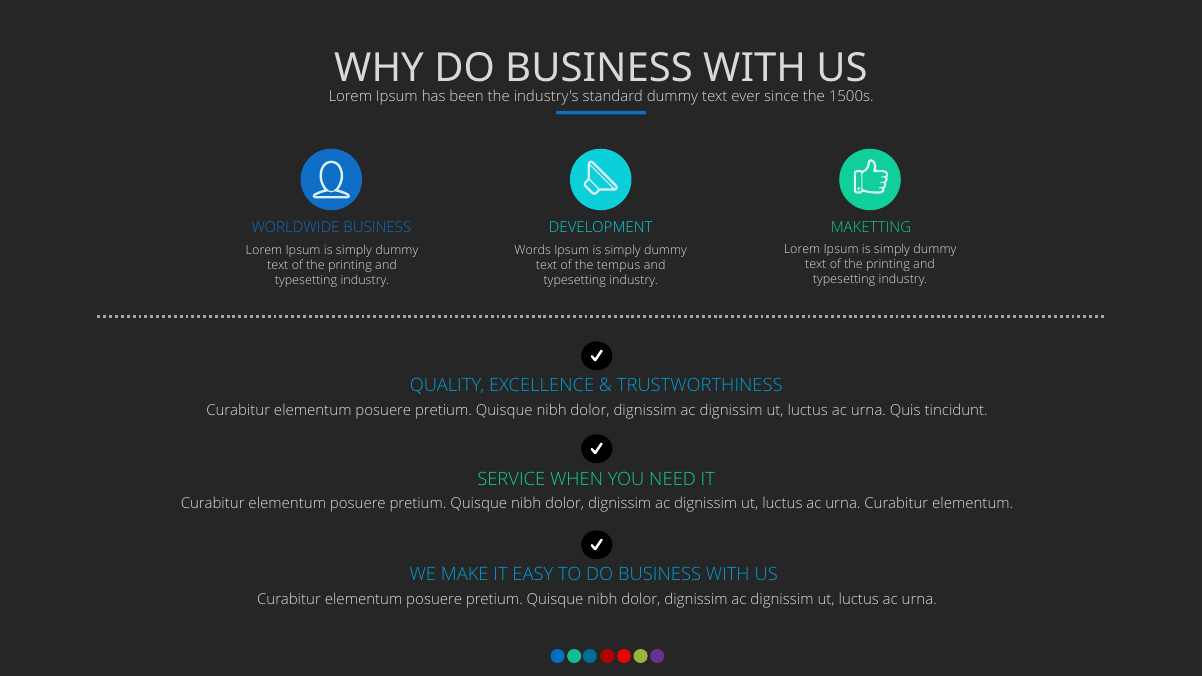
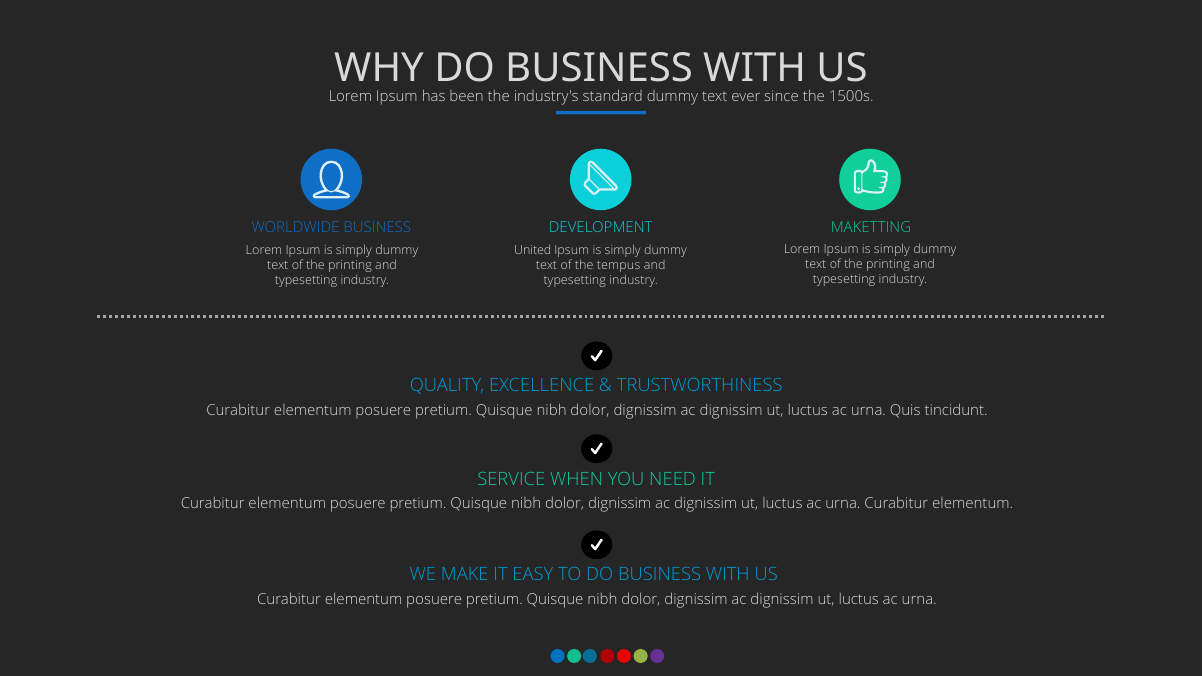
Words: Words -> United
